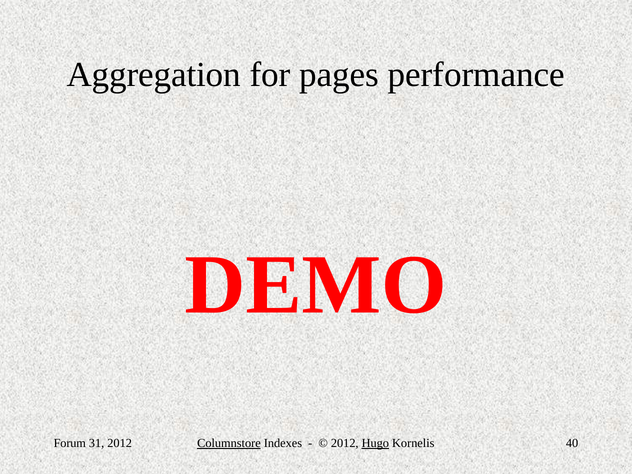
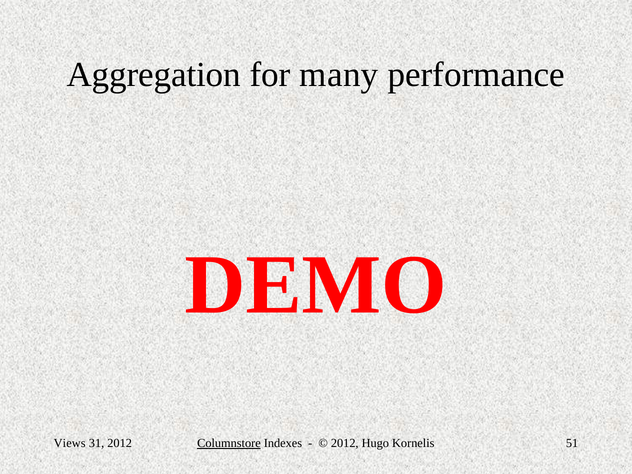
pages: pages -> many
Forum: Forum -> Views
Hugo underline: present -> none
40: 40 -> 51
